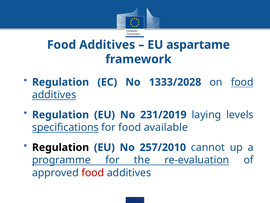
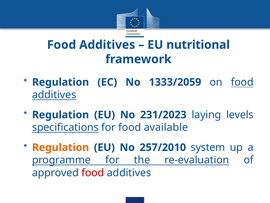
aspartame: aspartame -> nutritional
1333/2028: 1333/2028 -> 1333/2059
231/2019: 231/2019 -> 231/2023
Regulation at (61, 147) colour: black -> orange
cannot: cannot -> system
